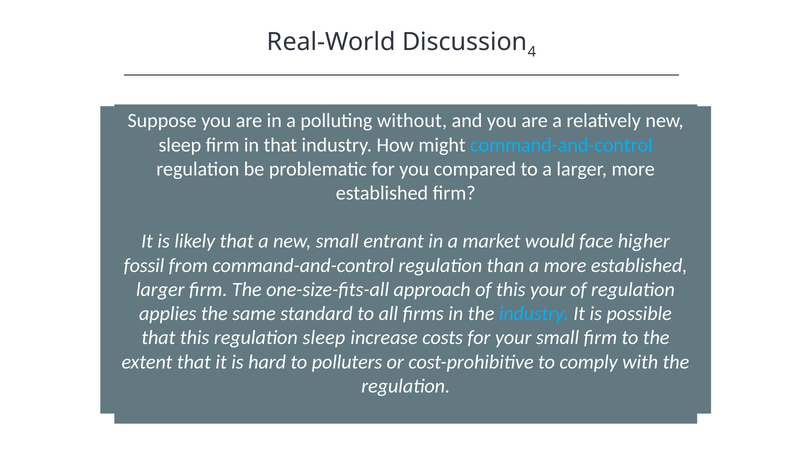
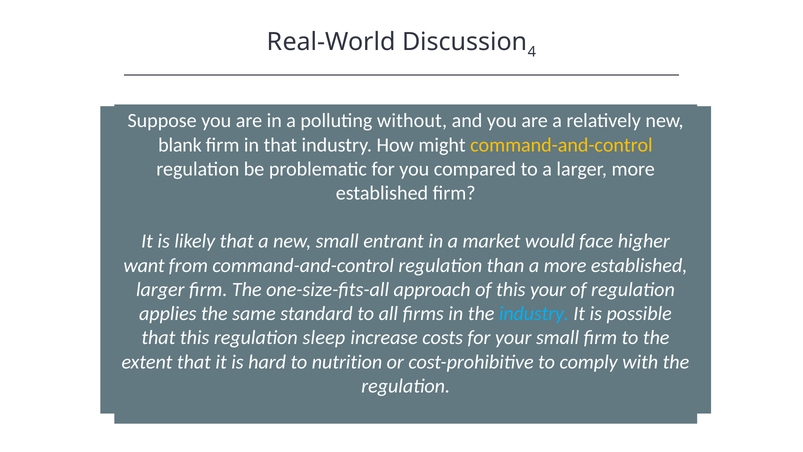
sleep at (180, 145): sleep -> blank
command-and-control at (561, 145) colour: light blue -> yellow
fossil: fossil -> want
polluters: polluters -> nutrition
